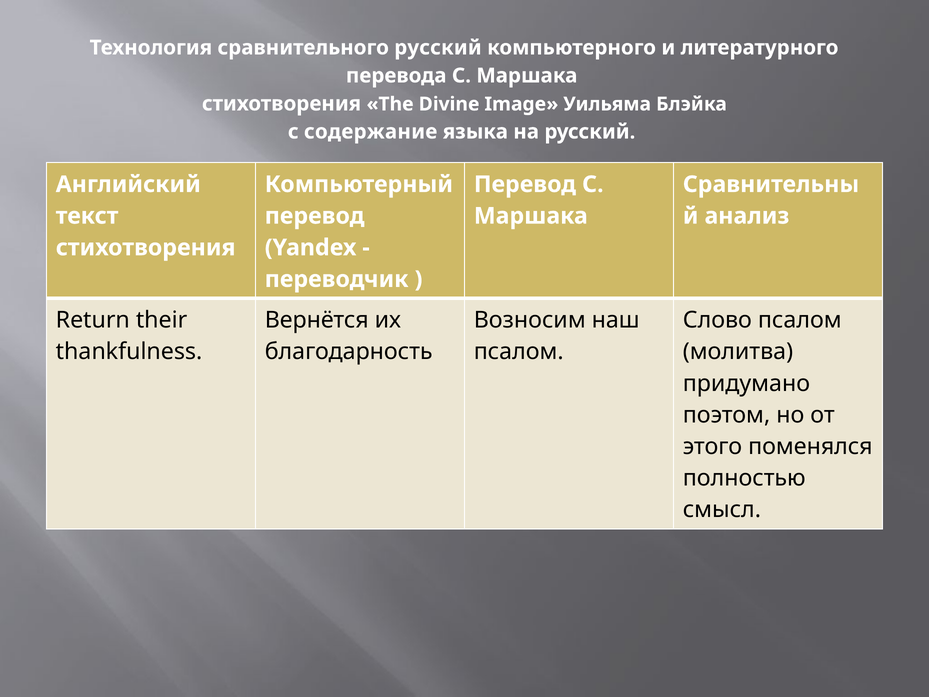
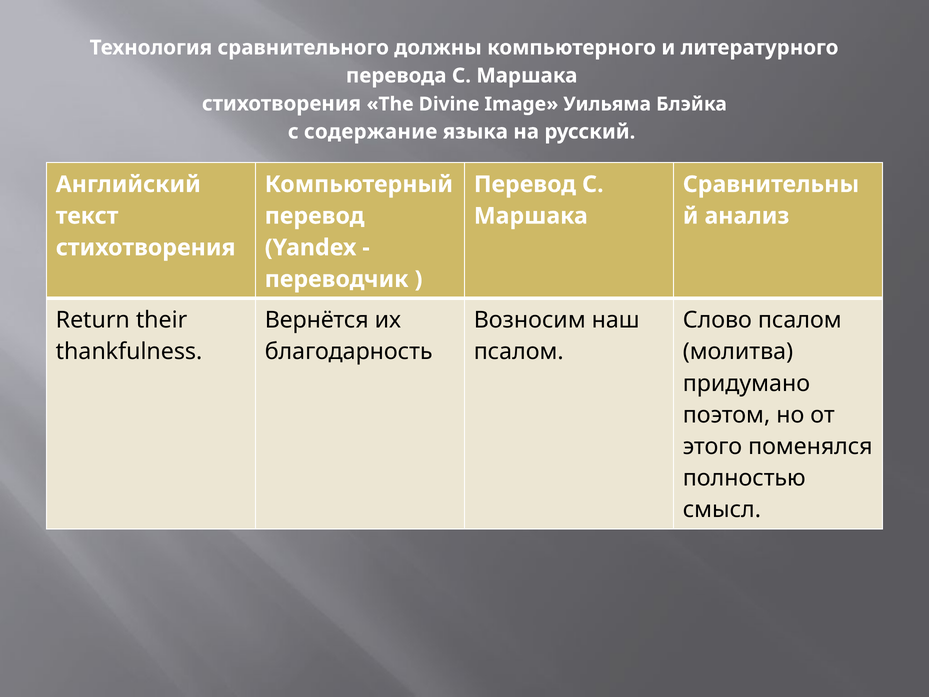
сравнительного русский: русский -> должны
